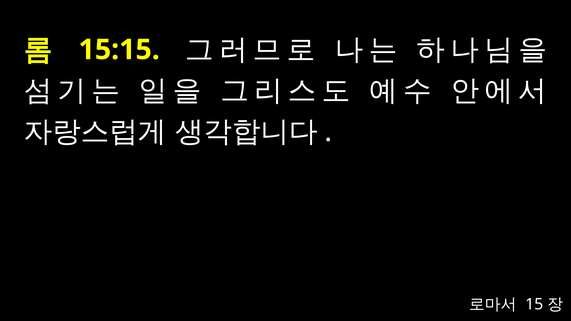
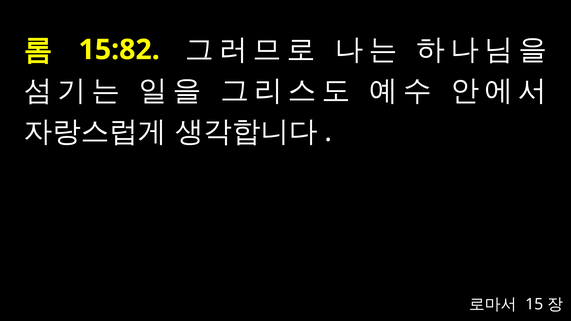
15:15: 15:15 -> 15:82
